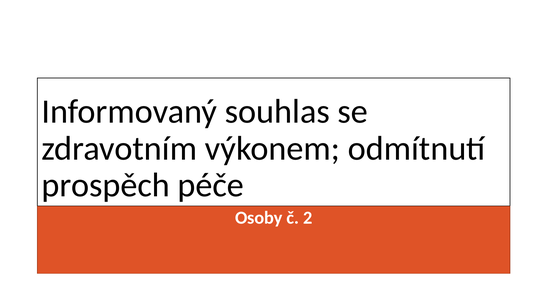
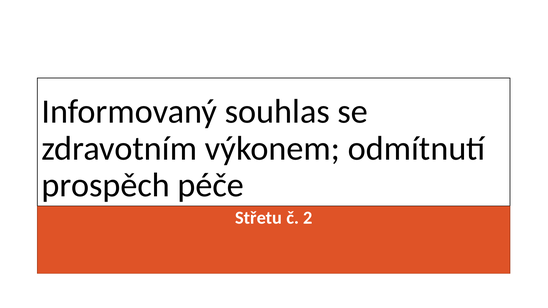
Osoby: Osoby -> Střetu
